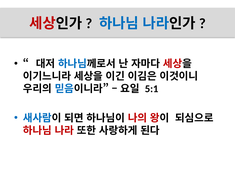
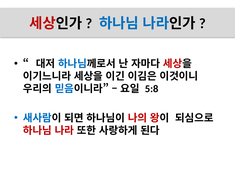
5:1: 5:1 -> 5:8
